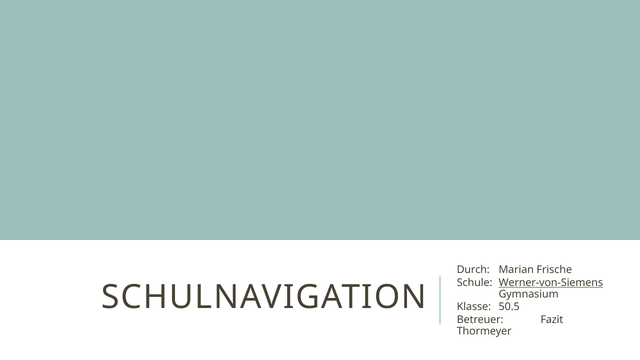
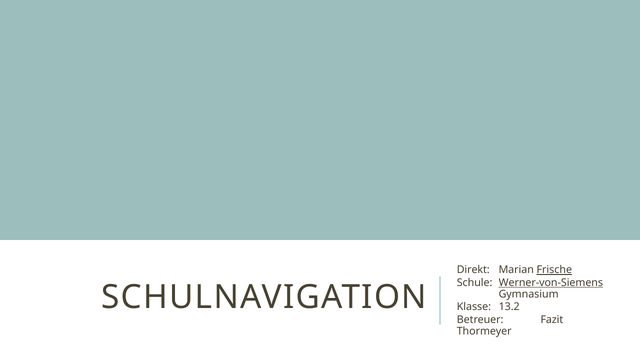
Durch: Durch -> Direkt
Frische underline: none -> present
50.5: 50.5 -> 13.2
